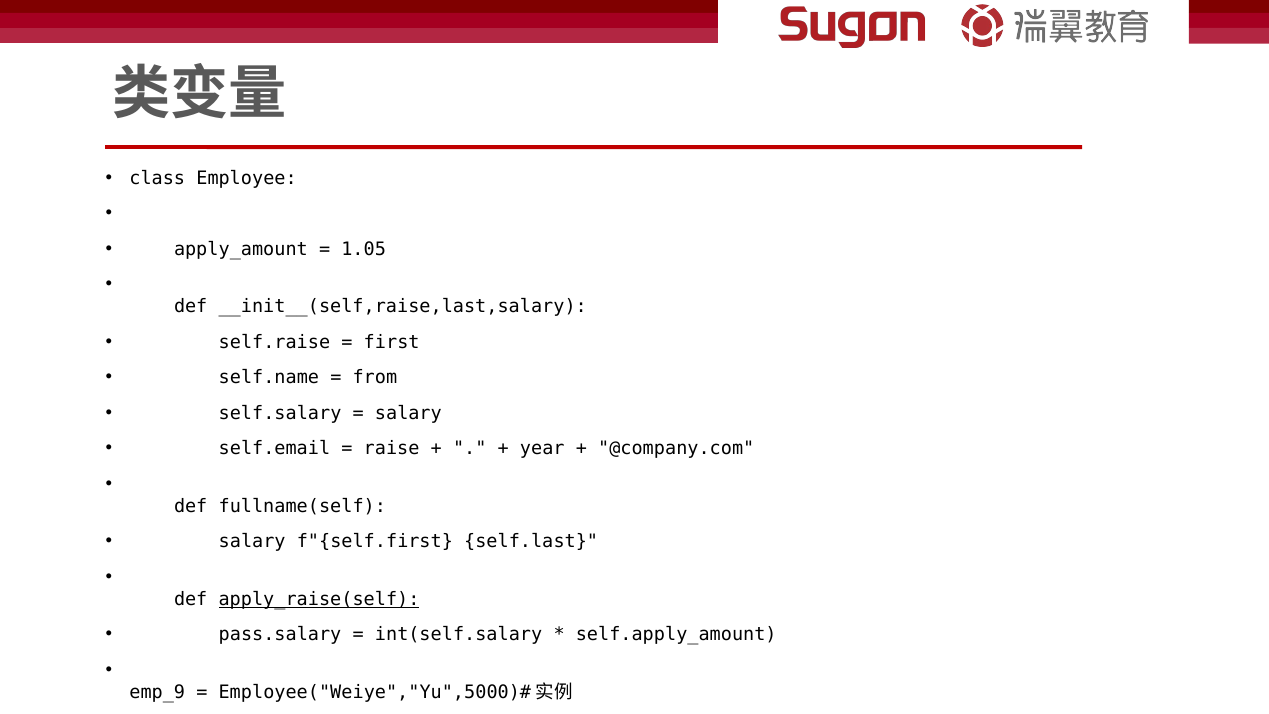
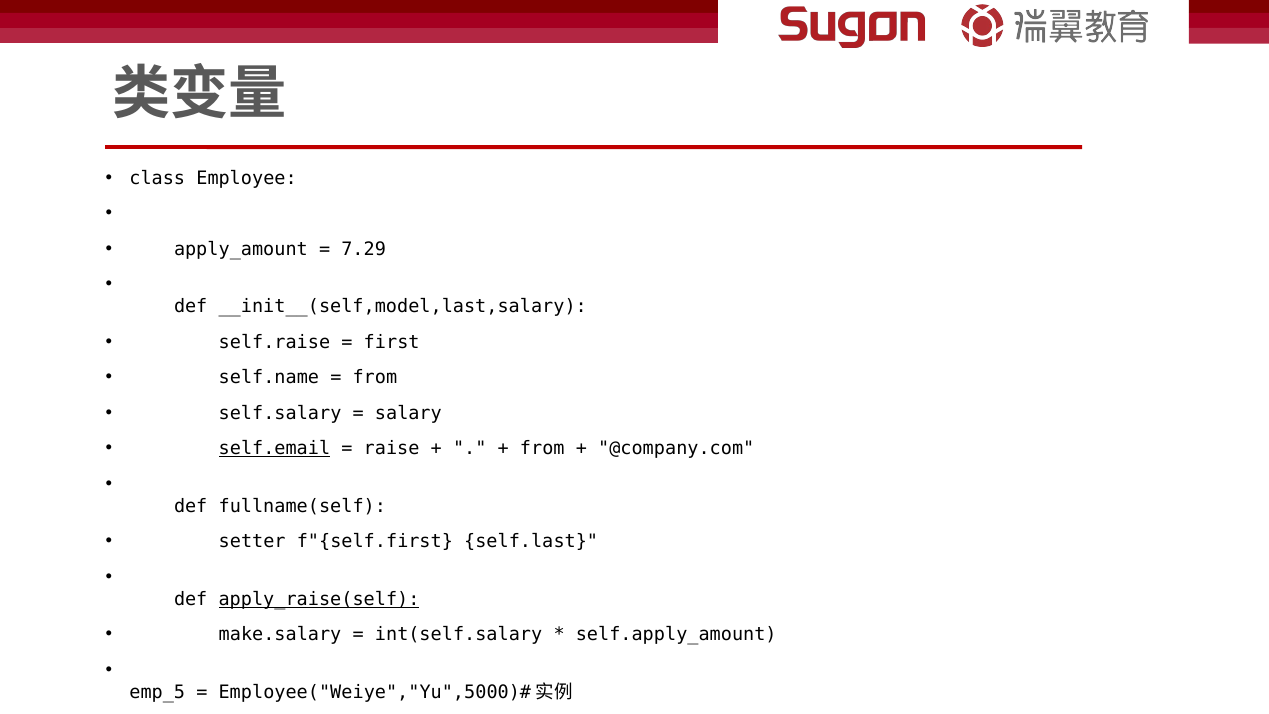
1.05: 1.05 -> 7.29
__init__(self,raise,last,salary: __init__(self,raise,last,salary -> __init__(self,model,last,salary
self.email underline: none -> present
year at (542, 448): year -> from
salary at (252, 542): salary -> setter
pass.salary: pass.salary -> make.salary
emp_9: emp_9 -> emp_5
